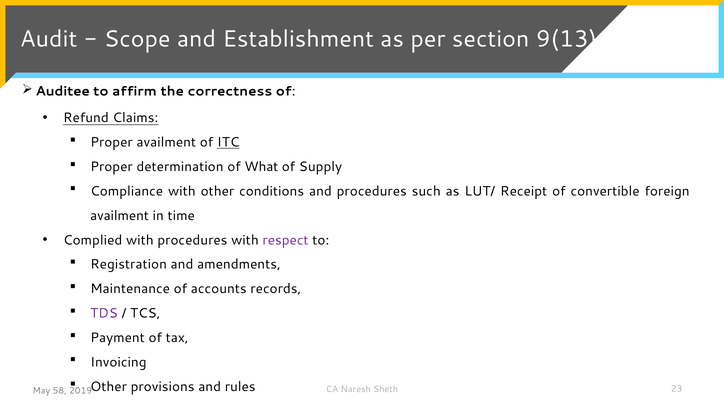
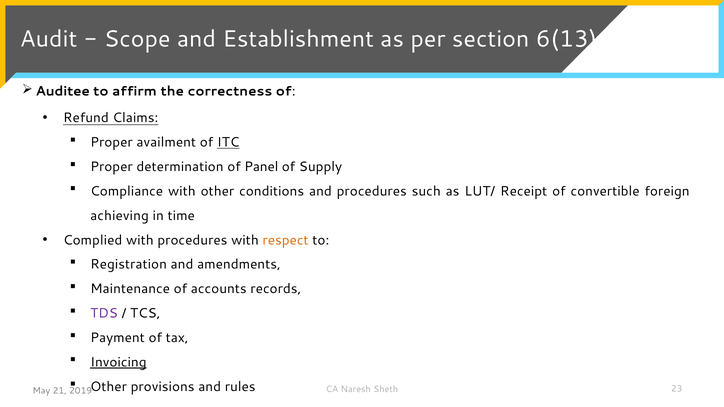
9(13: 9(13 -> 6(13
What: What -> Panel
availment at (120, 216): availment -> achieving
respect colour: purple -> orange
Invoicing underline: none -> present
58: 58 -> 21
